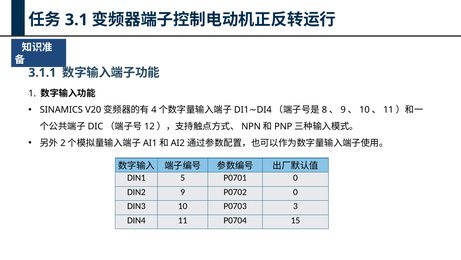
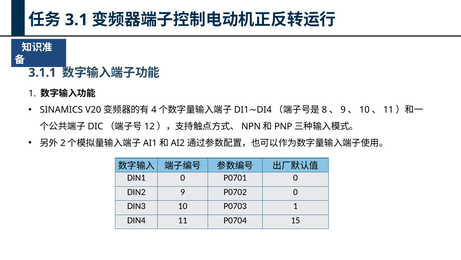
DIN1 5: 5 -> 0
P0703 3: 3 -> 1
